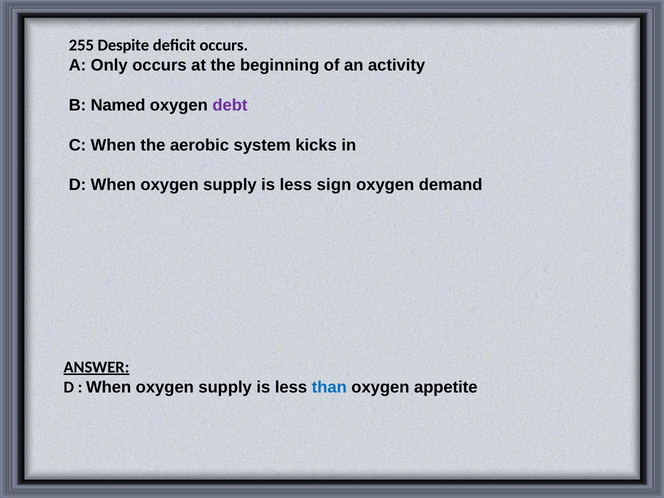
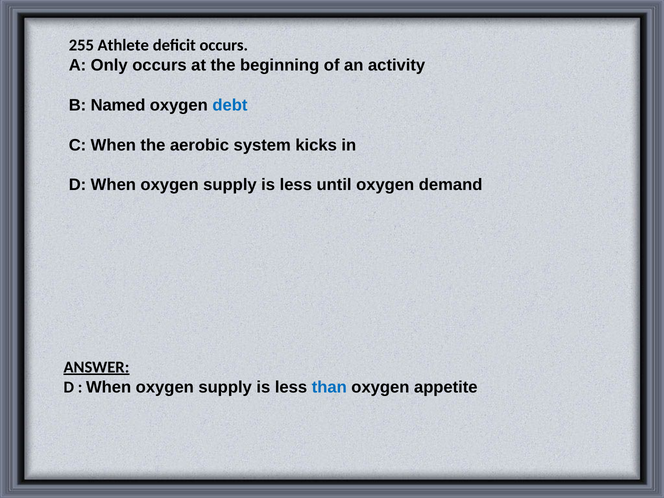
Despite: Despite -> Athlete
debt colour: purple -> blue
sign: sign -> until
